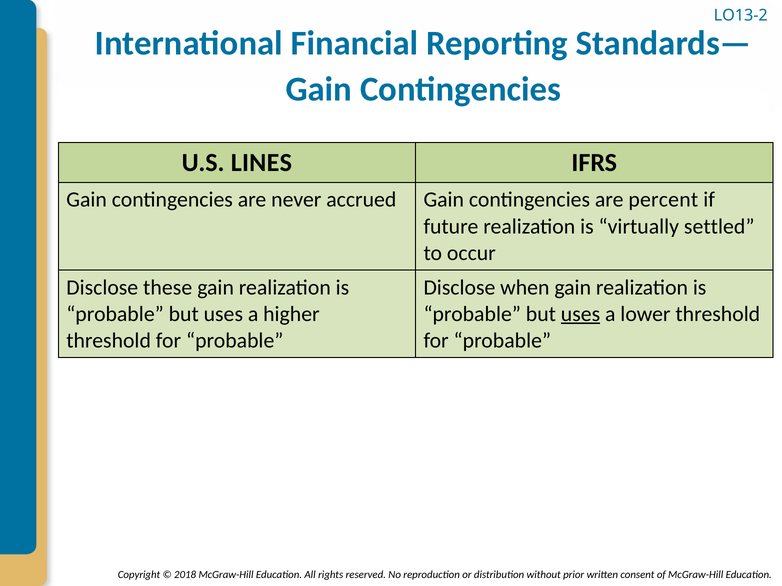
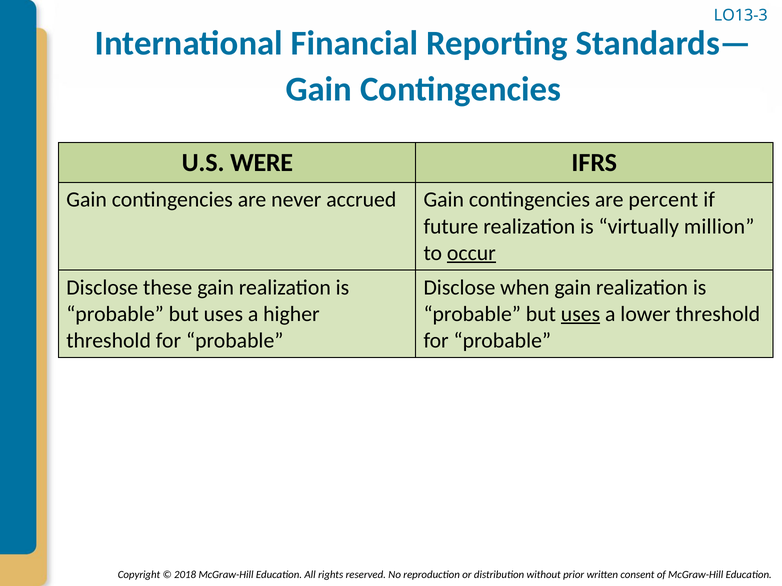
LO13-2: LO13-2 -> LO13-3
LINES: LINES -> WERE
settled: settled -> million
occur underline: none -> present
